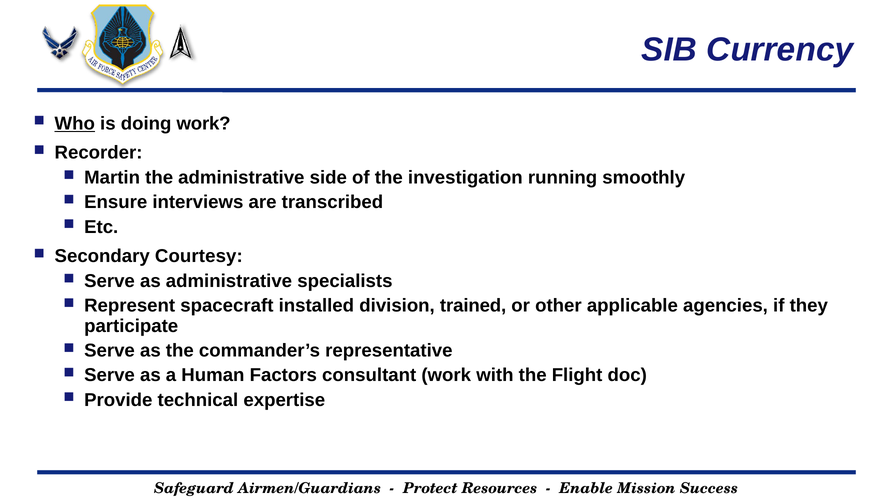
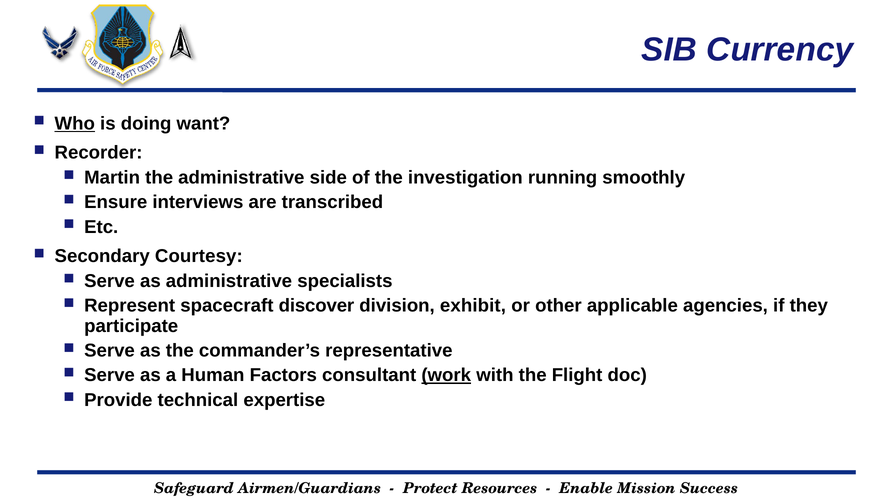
doing work: work -> want
installed: installed -> discover
trained: trained -> exhibit
work at (446, 376) underline: none -> present
